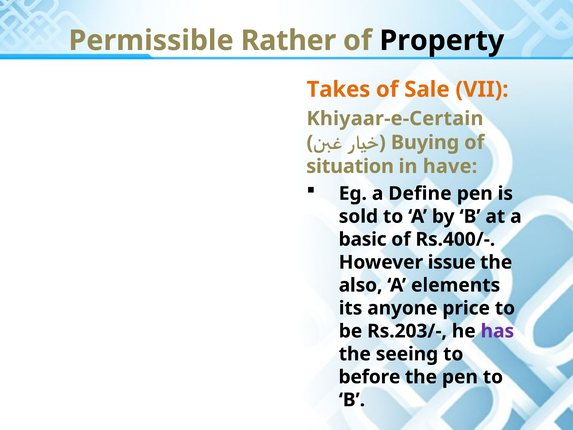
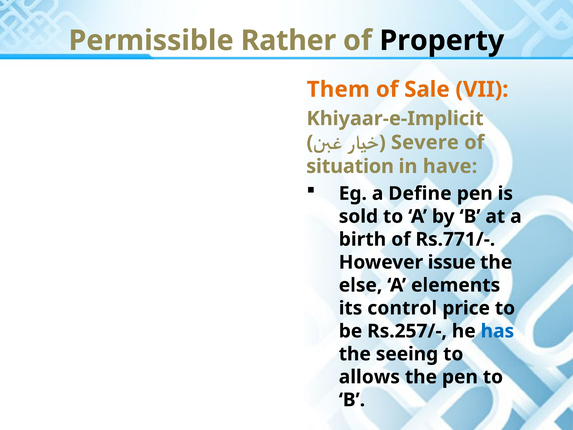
Takes: Takes -> Them
Khiyaar-e-Certain: Khiyaar-e-Certain -> Khiyaar-e-Implicit
Buying: Buying -> Severe
basic: basic -> birth
Rs.400/-: Rs.400/- -> Rs.771/-
also: also -> else
anyone: anyone -> control
Rs.203/-: Rs.203/- -> Rs.257/-
has colour: purple -> blue
before: before -> allows
